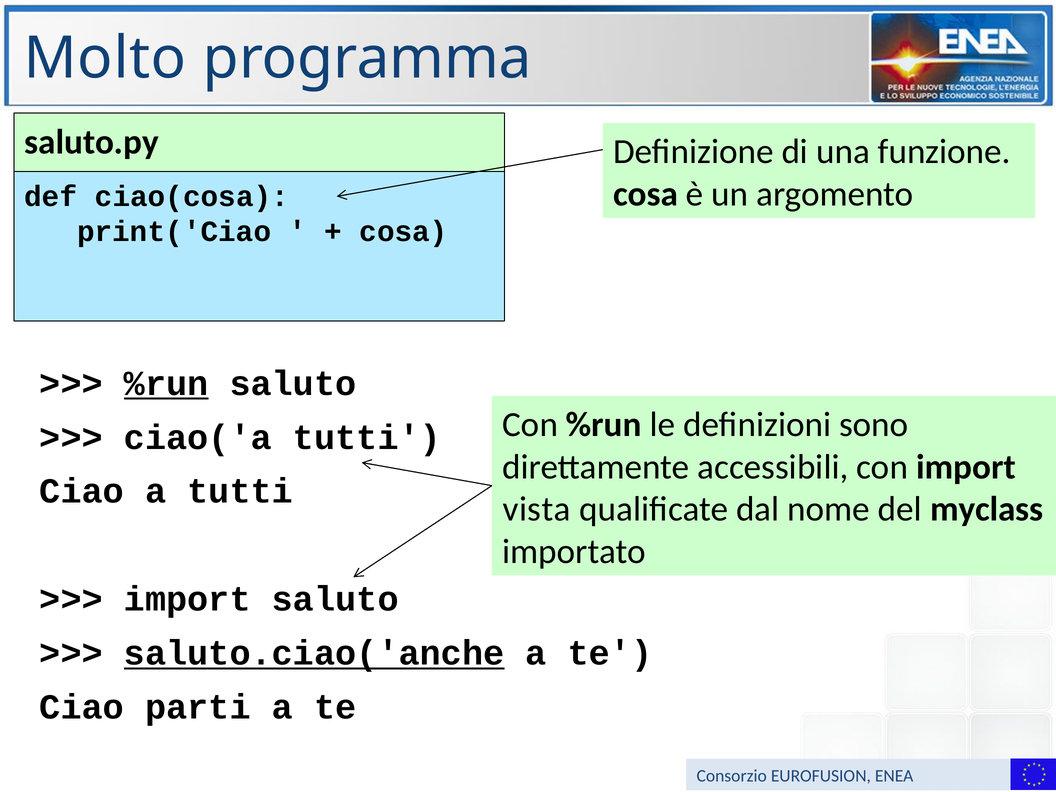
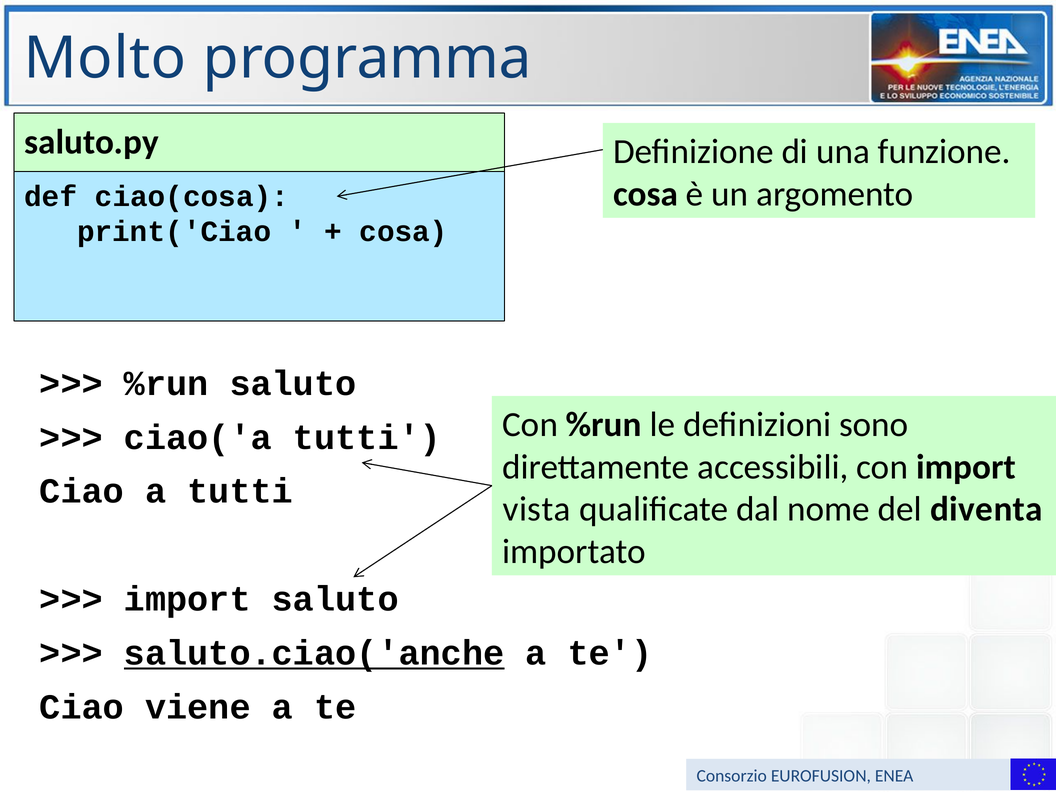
%run at (166, 383) underline: present -> none
myclass: myclass -> diventa
parti: parti -> viene
